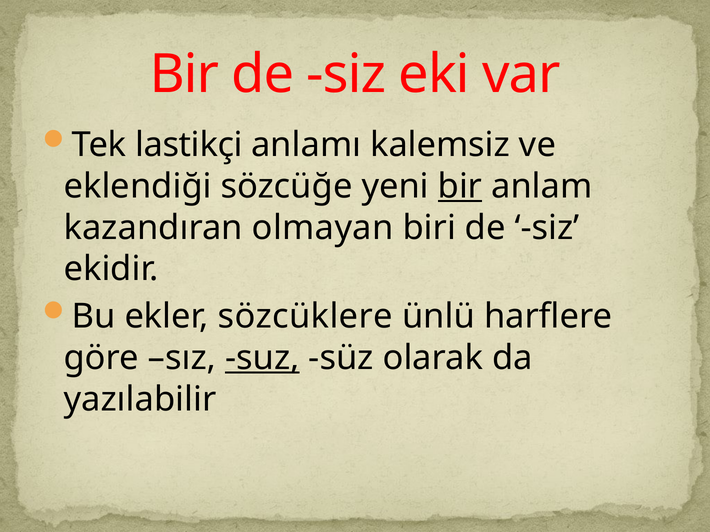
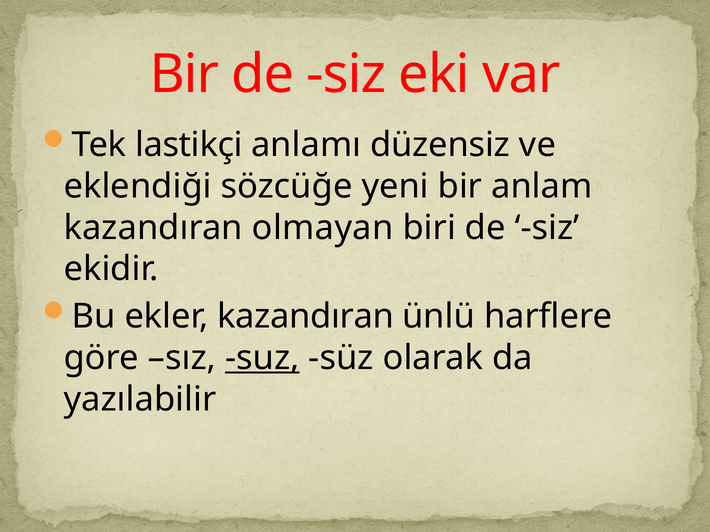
kalemsiz: kalemsiz -> düzensiz
bir at (460, 186) underline: present -> none
ekler sözcüklere: sözcüklere -> kazandıran
